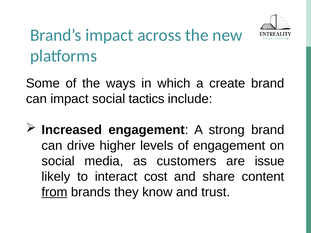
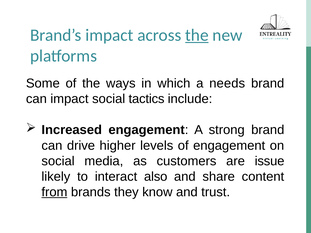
the at (197, 35) underline: none -> present
create: create -> needs
cost: cost -> also
